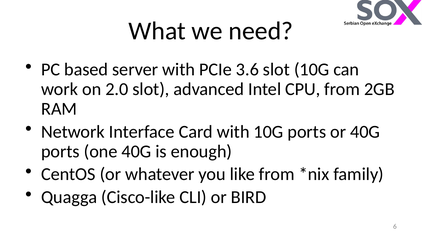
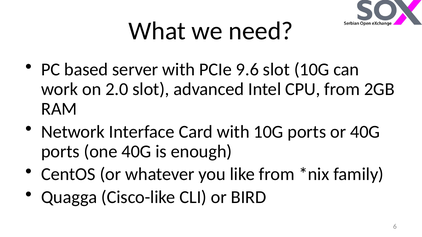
3.6: 3.6 -> 9.6
